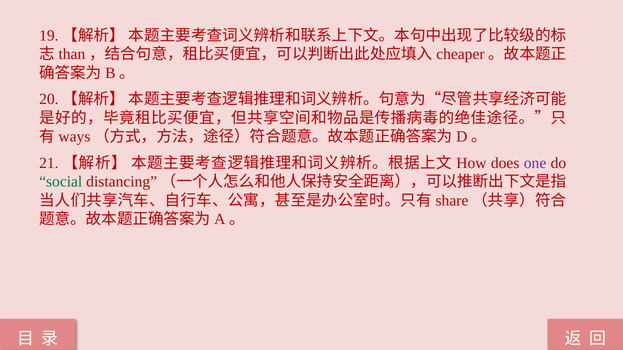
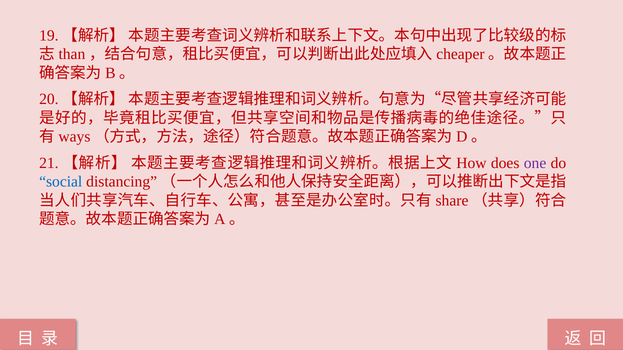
social colour: green -> blue
